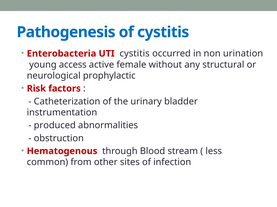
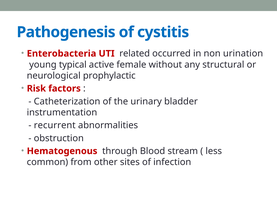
UTI cystitis: cystitis -> related
access: access -> typical
produced: produced -> recurrent
